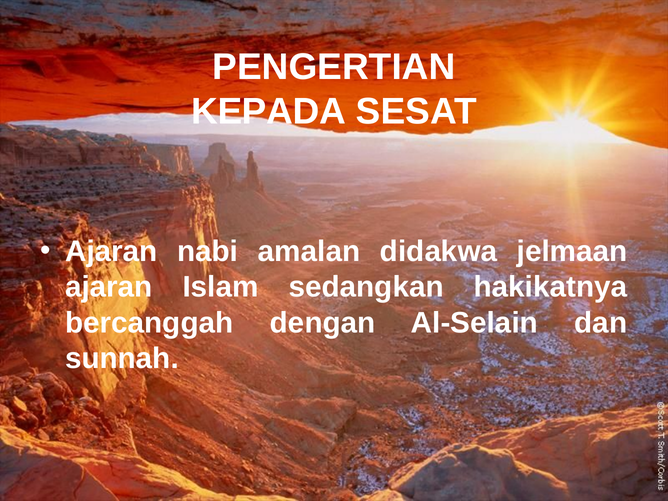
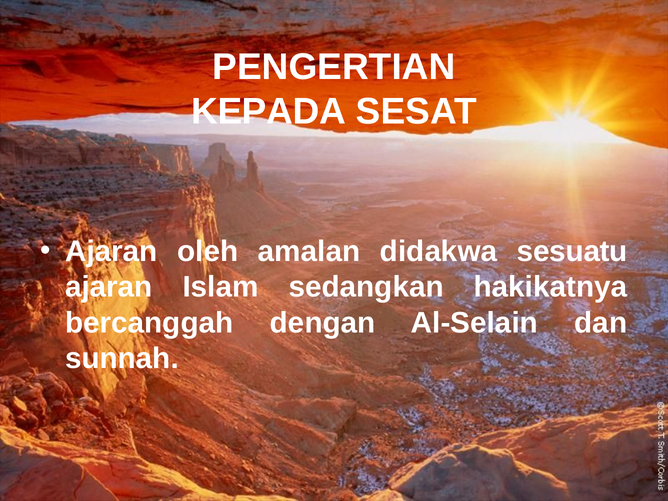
nabi: nabi -> oleh
jelmaan: jelmaan -> sesuatu
